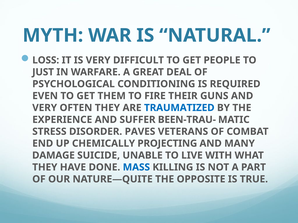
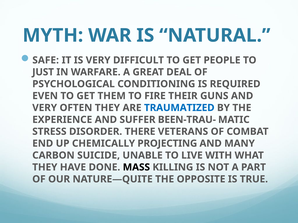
LOSS: LOSS -> SAFE
PAVES: PAVES -> THERE
DAMAGE: DAMAGE -> CARBON
MASS colour: blue -> black
